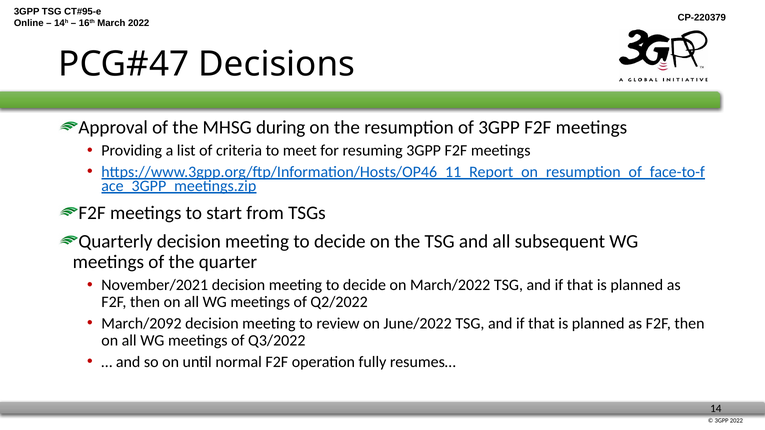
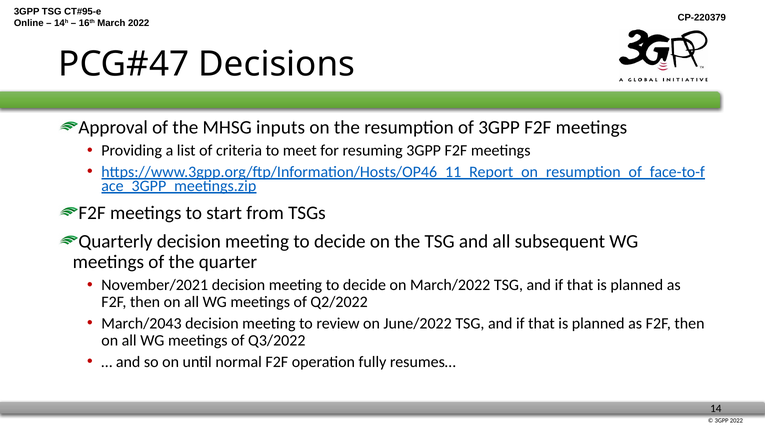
during: during -> inputs
March/2092: March/2092 -> March/2043
